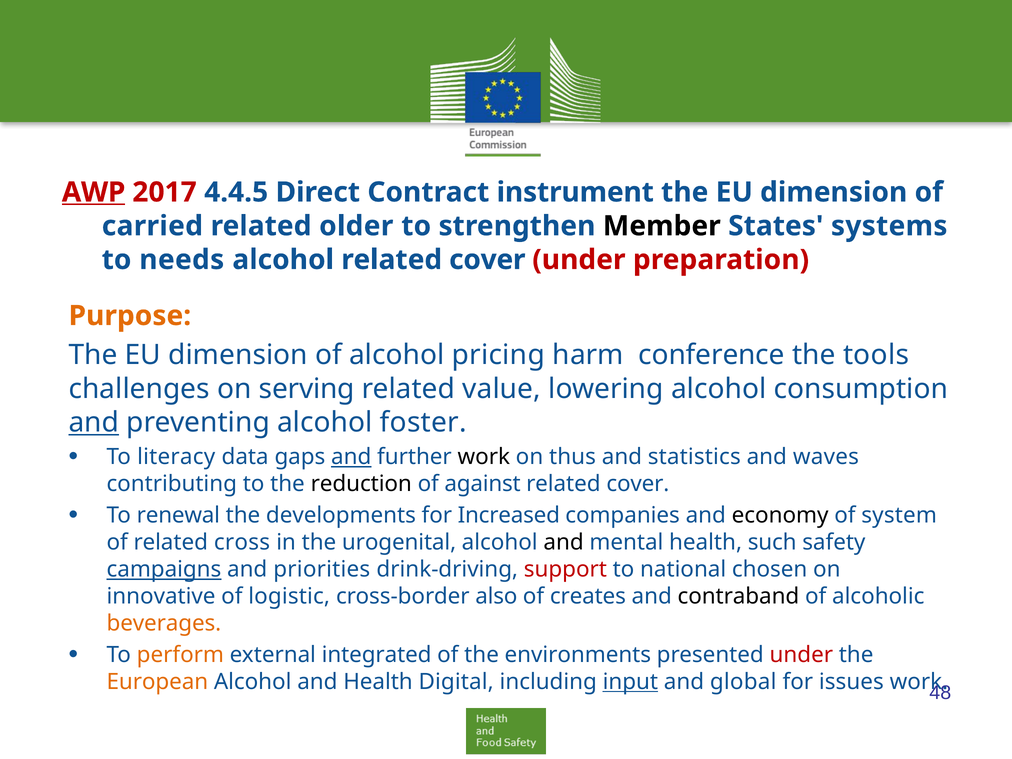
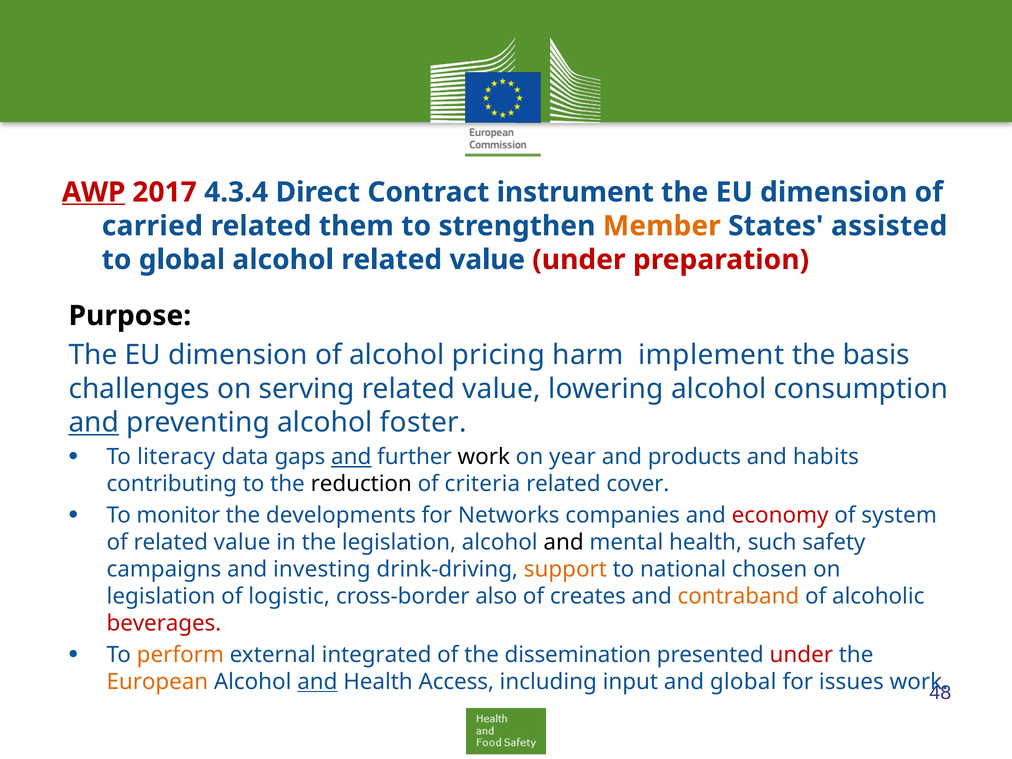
4.4.5: 4.4.5 -> 4.3.4
older: older -> them
Member colour: black -> orange
systems: systems -> assisted
to needs: needs -> global
alcohol related cover: cover -> value
Purpose colour: orange -> black
conference: conference -> implement
tools: tools -> basis
thus: thus -> year
statistics: statistics -> products
waves: waves -> habits
against: against -> criteria
renewal: renewal -> monitor
Increased: Increased -> Networks
economy colour: black -> red
of related cross: cross -> value
the urogenital: urogenital -> legislation
campaigns underline: present -> none
priorities: priorities -> investing
support colour: red -> orange
innovative at (161, 596): innovative -> legislation
contraband colour: black -> orange
beverages colour: orange -> red
environments: environments -> dissemination
and at (317, 682) underline: none -> present
Digital: Digital -> Access
input underline: present -> none
